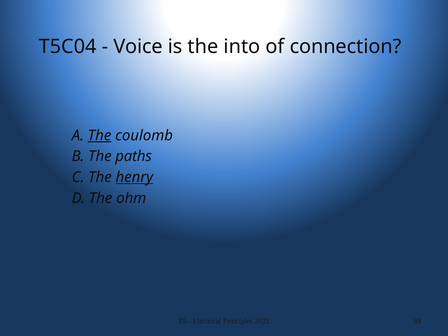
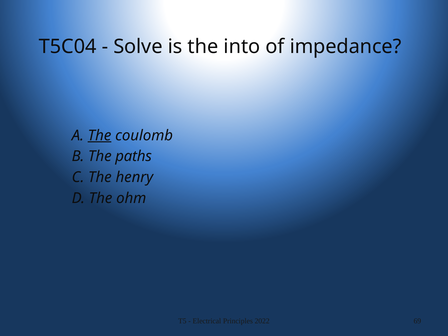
Voice: Voice -> Solve
connection: connection -> impedance
henry underline: present -> none
